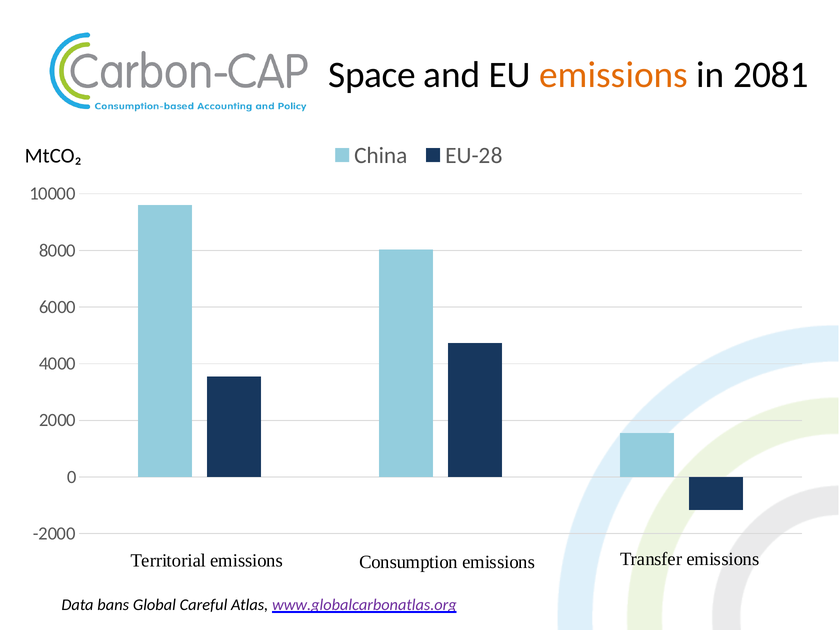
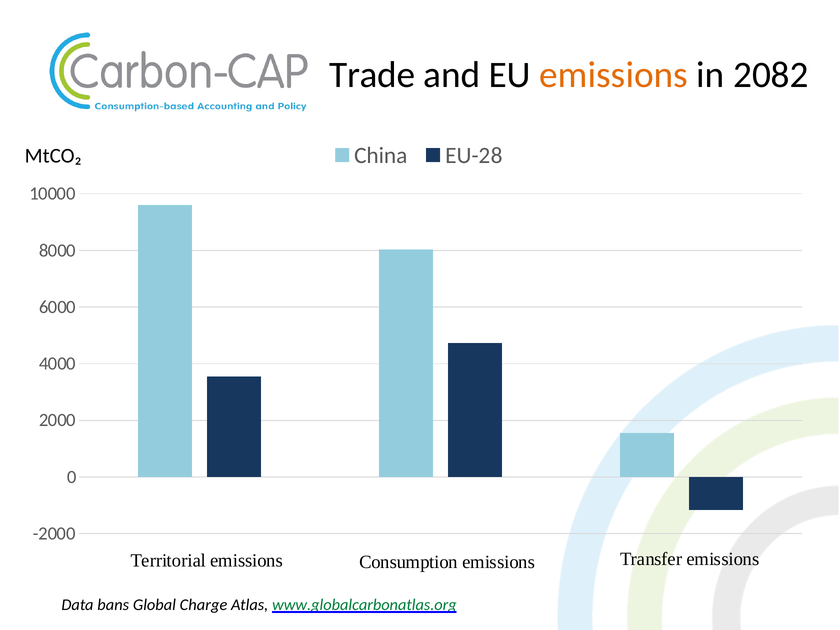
Space: Space -> Trade
2081: 2081 -> 2082
Careful: Careful -> Charge
www.globalcarbonatlas.org colour: purple -> green
